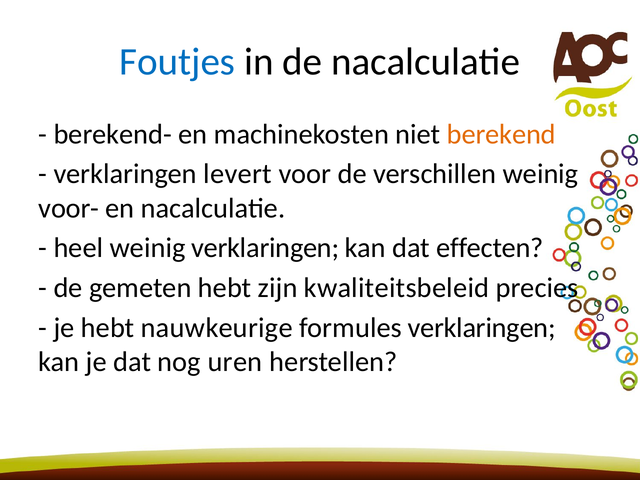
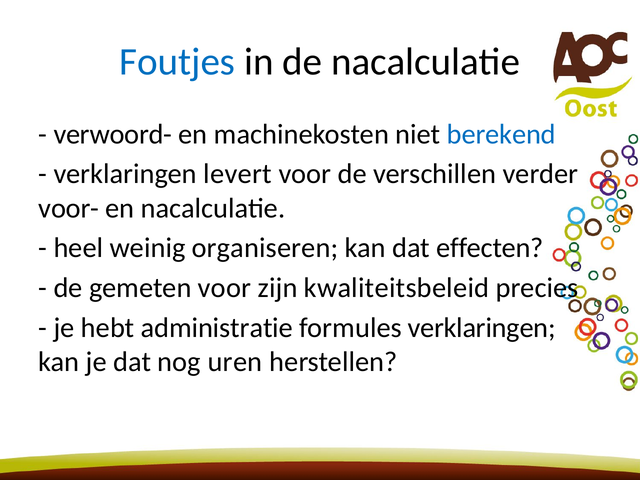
berekend-: berekend- -> verwoord-
berekend colour: orange -> blue
verschillen weinig: weinig -> verder
weinig verklaringen: verklaringen -> organiseren
gemeten hebt: hebt -> voor
nauwkeurige: nauwkeurige -> administratie
